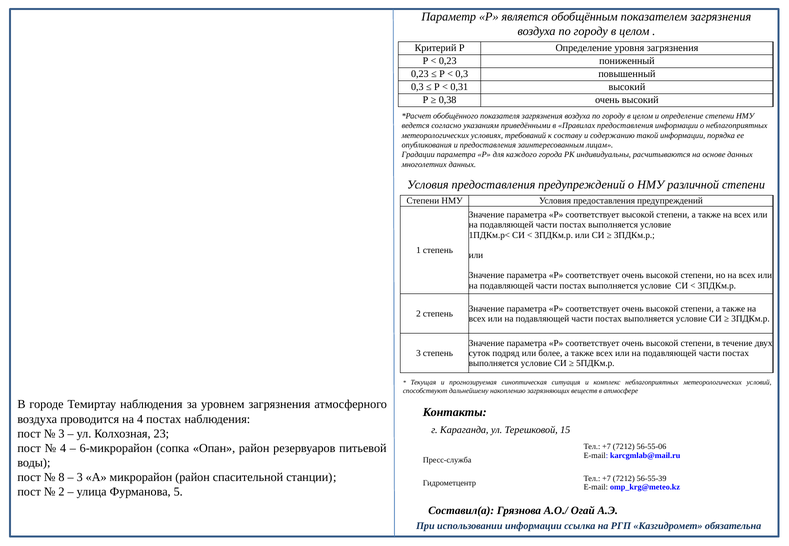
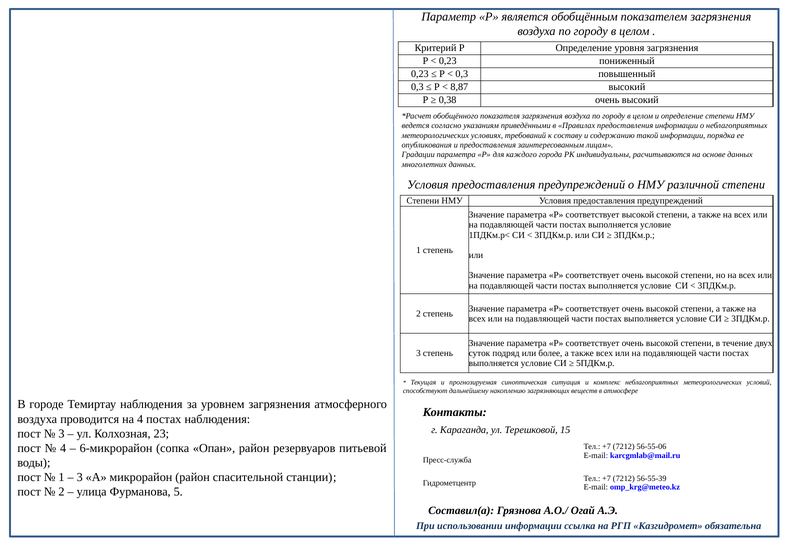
0,31: 0,31 -> 8,87
8 at (62, 477): 8 -> 1
